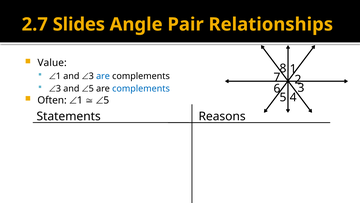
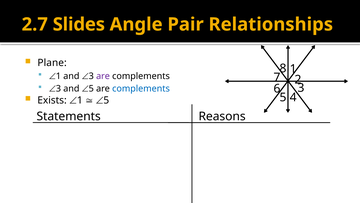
Value: Value -> Plane
are at (103, 76) colour: blue -> purple
Often: Often -> Exists
